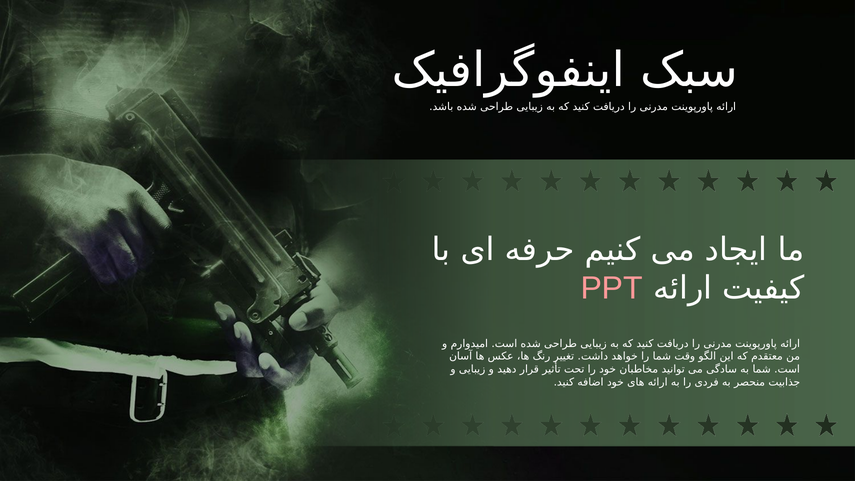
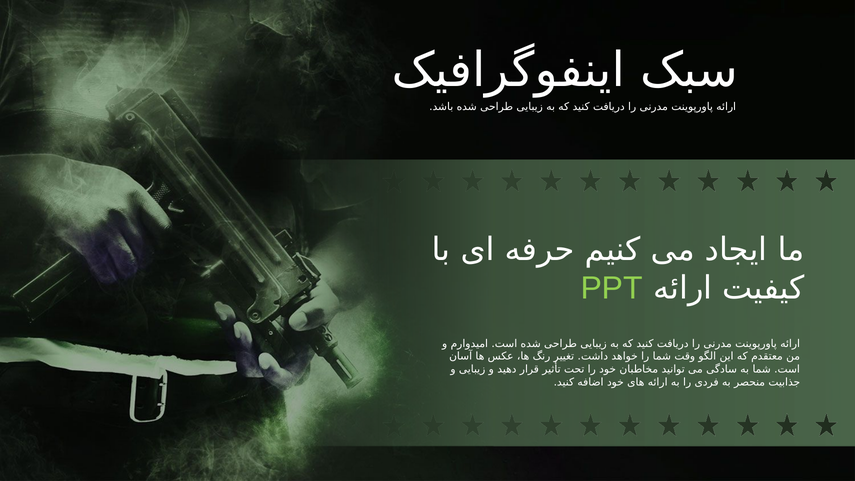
PPT colour: pink -> light green
